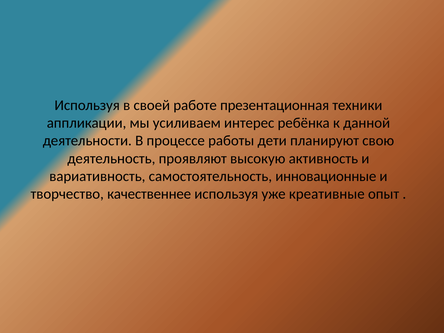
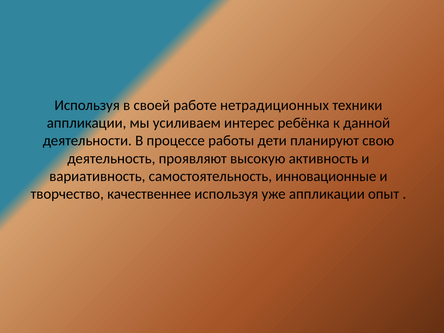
презентационная: презентационная -> нетрадиционных
уже креативные: креативные -> аппликации
